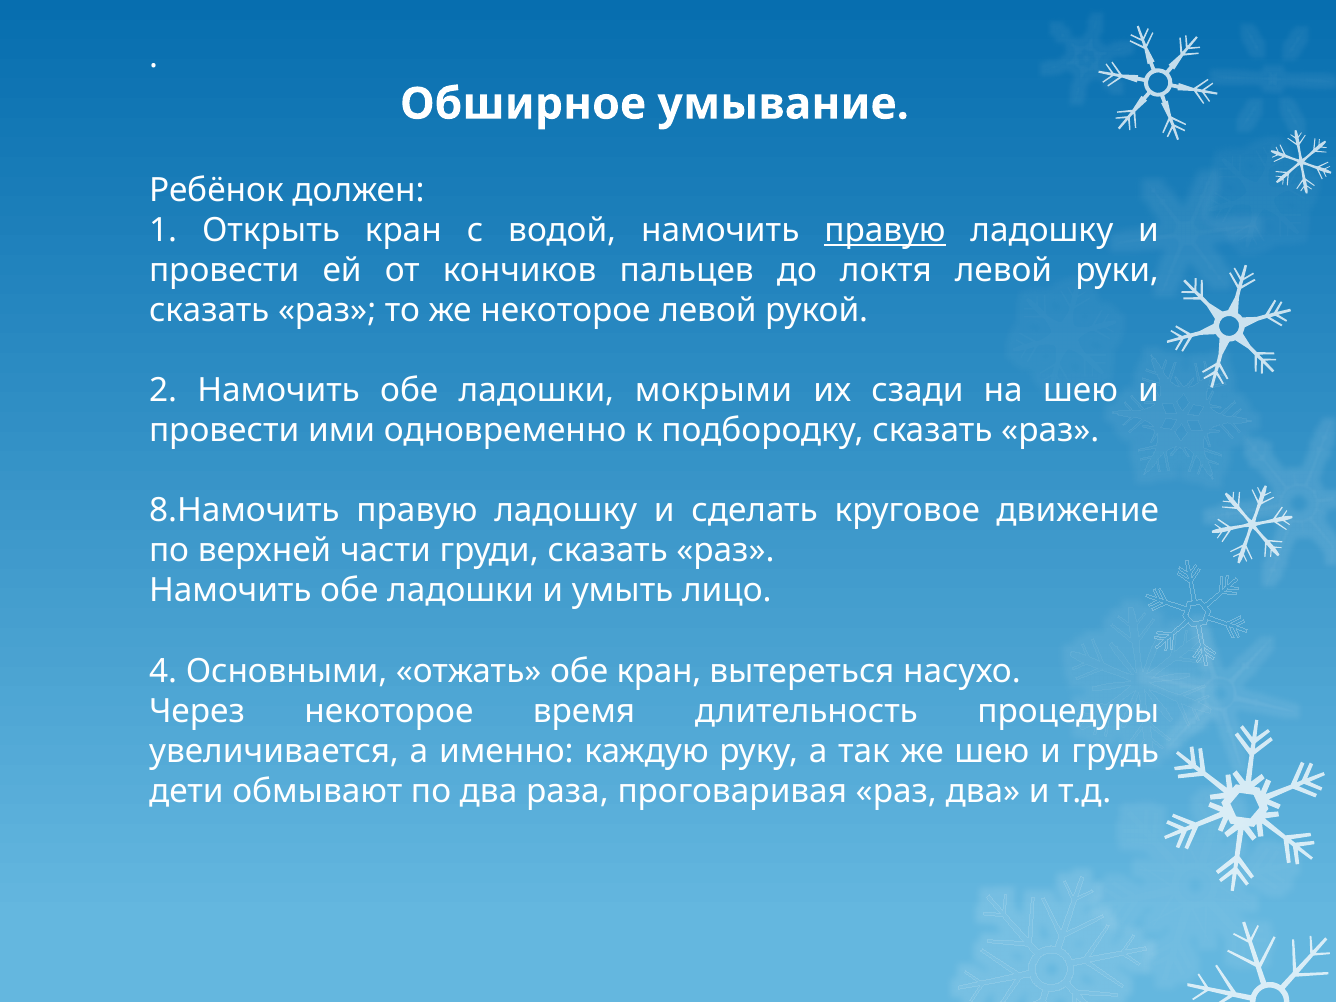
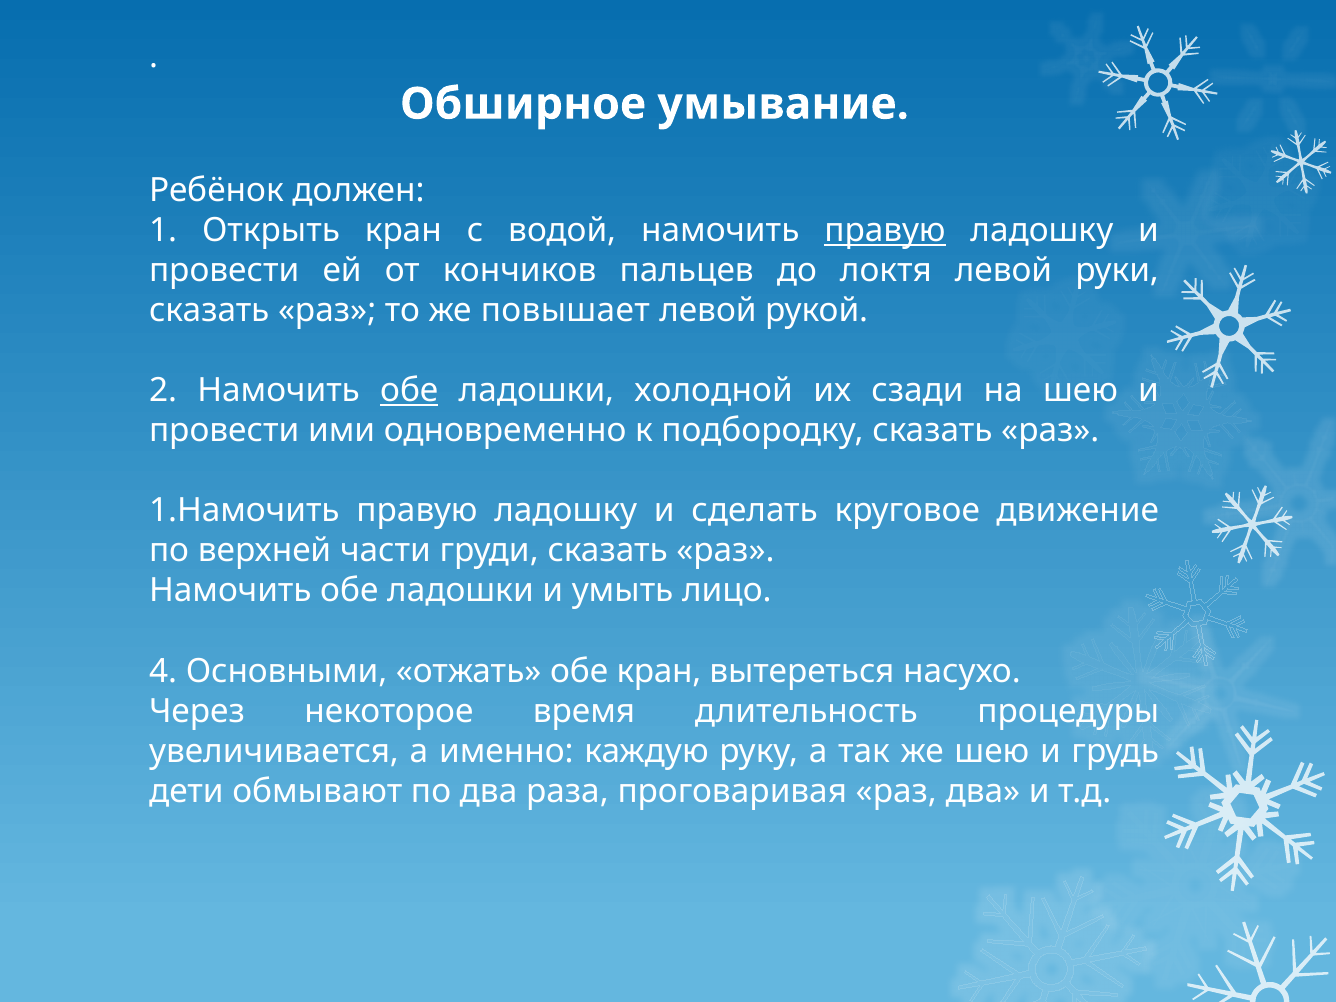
же некоторое: некоторое -> повышает
обе at (409, 390) underline: none -> present
мокрыми: мокрыми -> холодной
8.Намочить: 8.Намочить -> 1.Намочить
